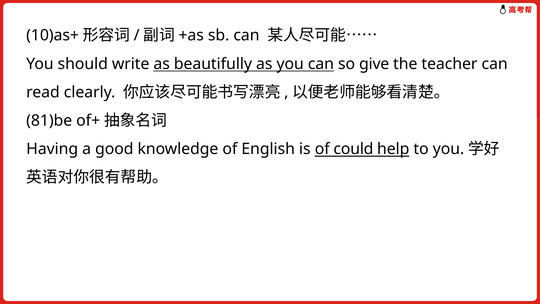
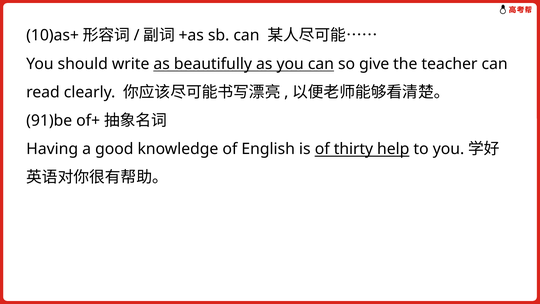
81)be: 81)be -> 91)be
could: could -> thirty
